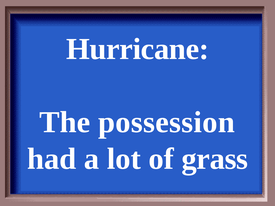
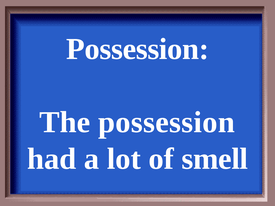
Hurricane at (138, 49): Hurricane -> Possession
grass: grass -> smell
